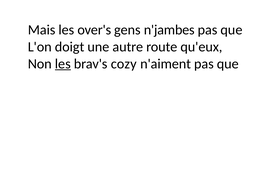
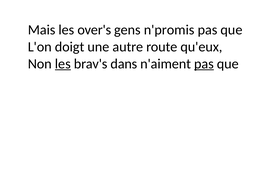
n'jambes: n'jambes -> n'promis
cozy: cozy -> dans
pas at (204, 64) underline: none -> present
